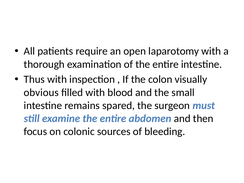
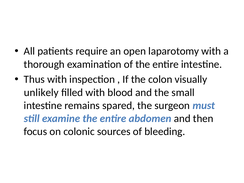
obvious: obvious -> unlikely
